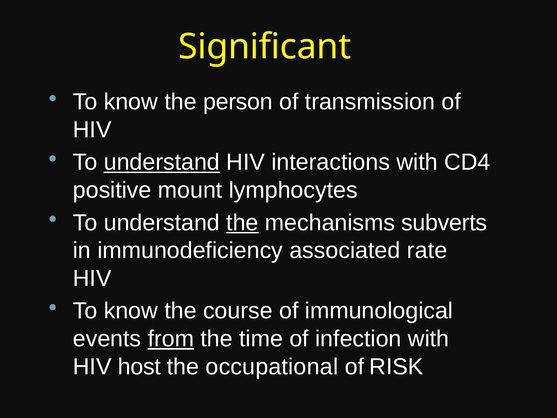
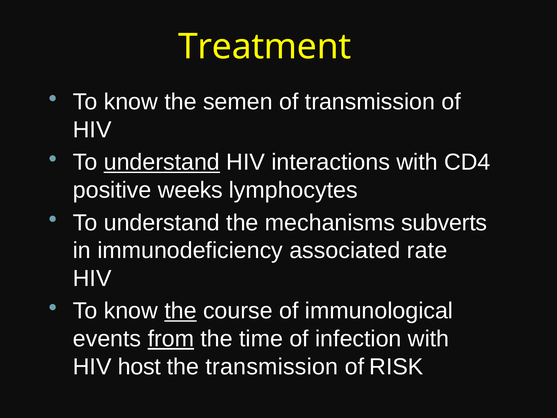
Significant: Significant -> Treatment
person: person -> semen
mount: mount -> weeks
the at (242, 223) underline: present -> none
the at (180, 311) underline: none -> present
the occupational: occupational -> transmission
